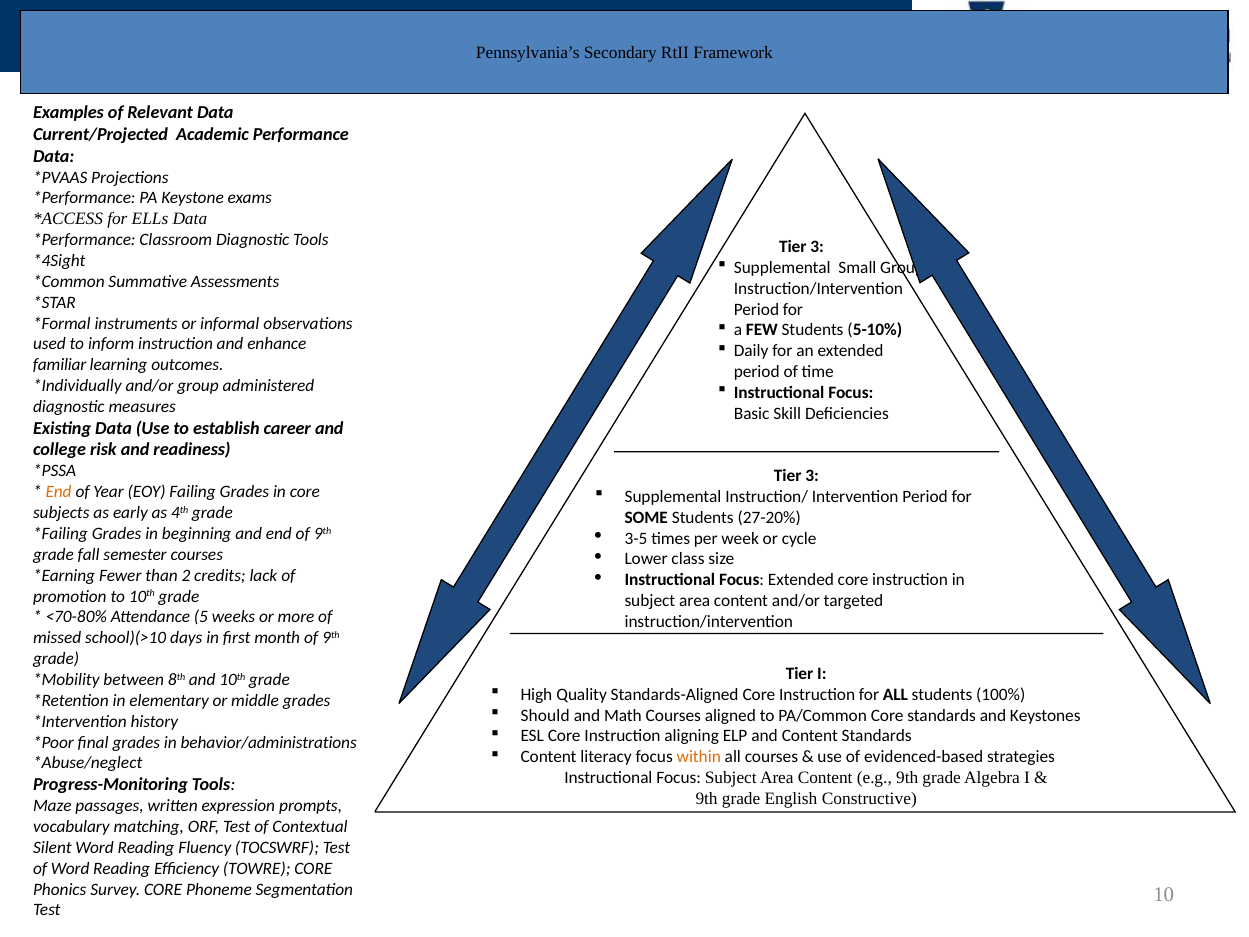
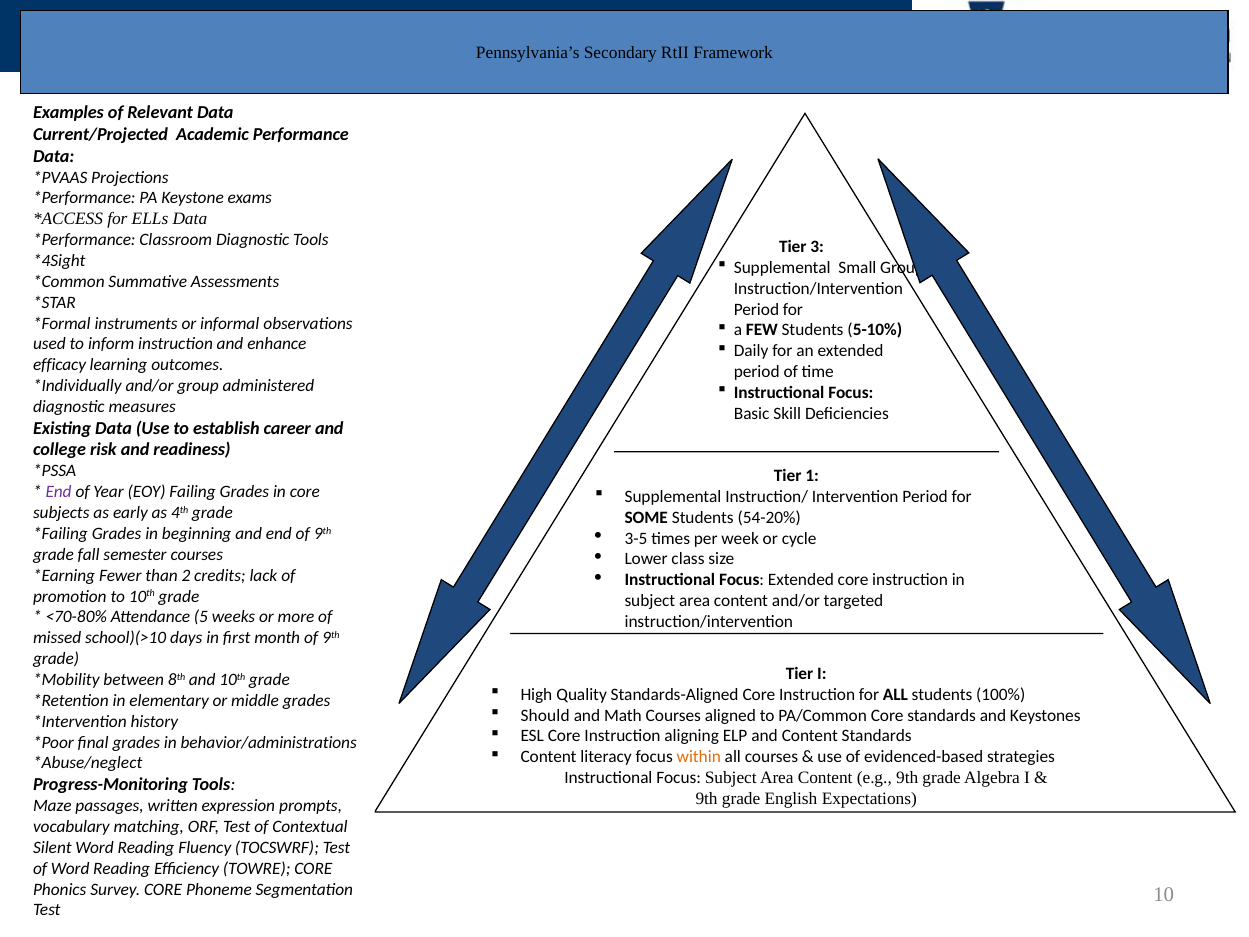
familiar: familiar -> efficacy
3 at (812, 476): 3 -> 1
End at (59, 492) colour: orange -> purple
27-20%: 27-20% -> 54-20%
Constructive: Constructive -> Expectations
